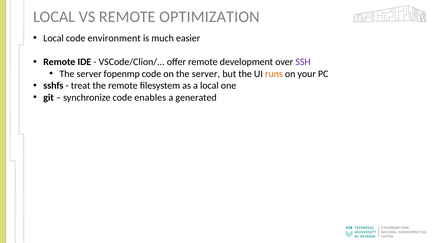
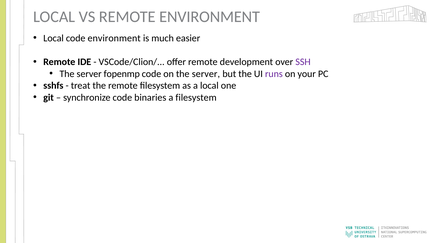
REMOTE OPTIMIZATION: OPTIMIZATION -> ENVIRONMENT
runs colour: orange -> purple
enables: enables -> binaries
a generated: generated -> filesystem
